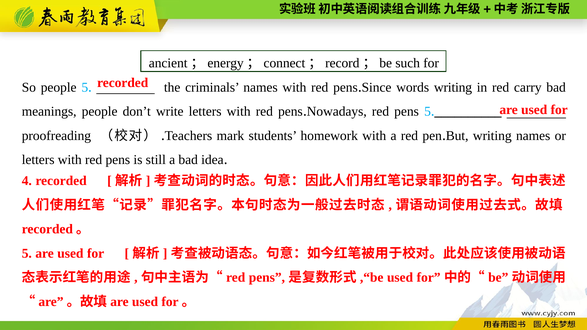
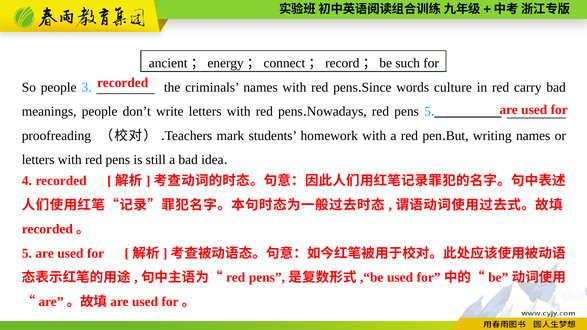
people 5: 5 -> 3
words writing: writing -> culture
